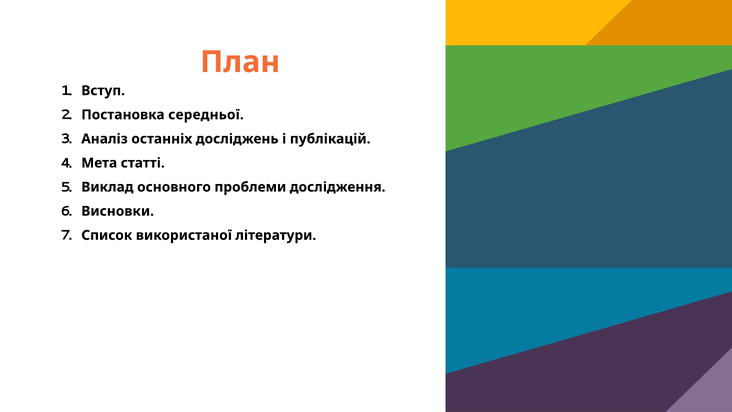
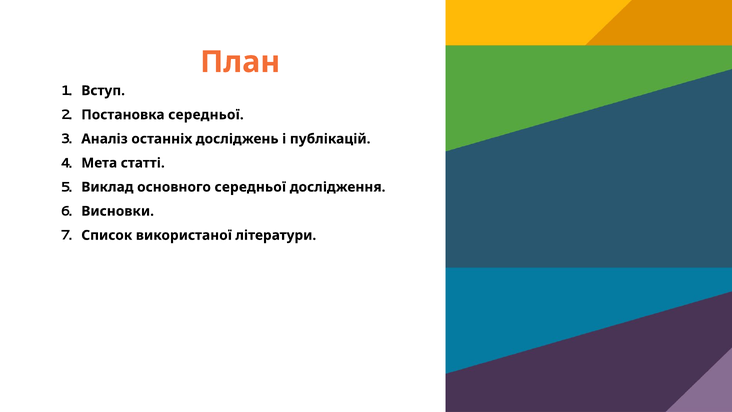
основного проблеми: проблеми -> середньої
